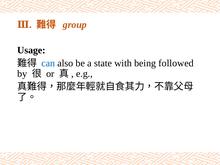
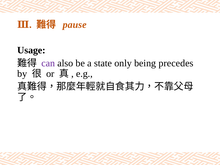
group: group -> pause
can colour: blue -> purple
with: with -> only
followed: followed -> precedes
